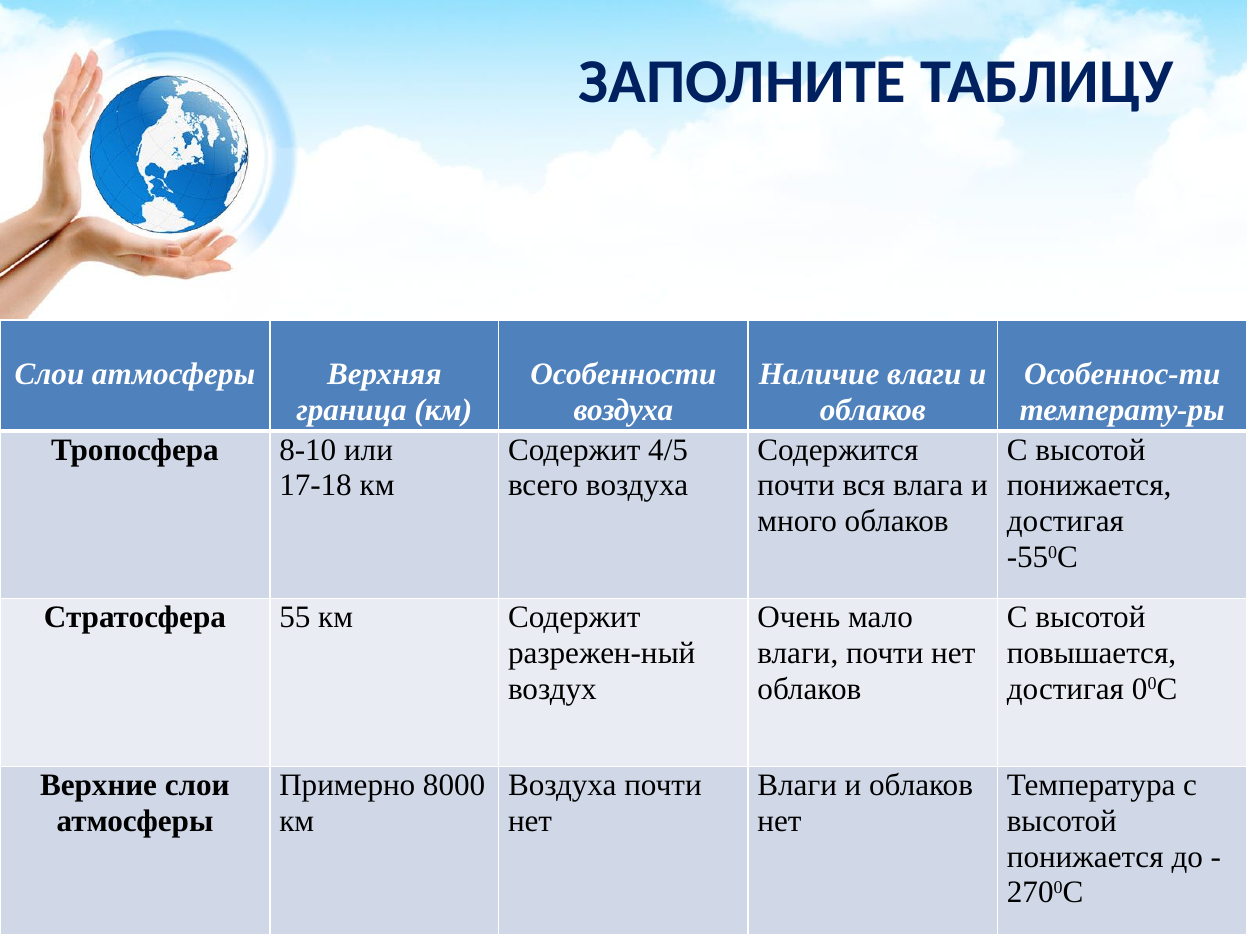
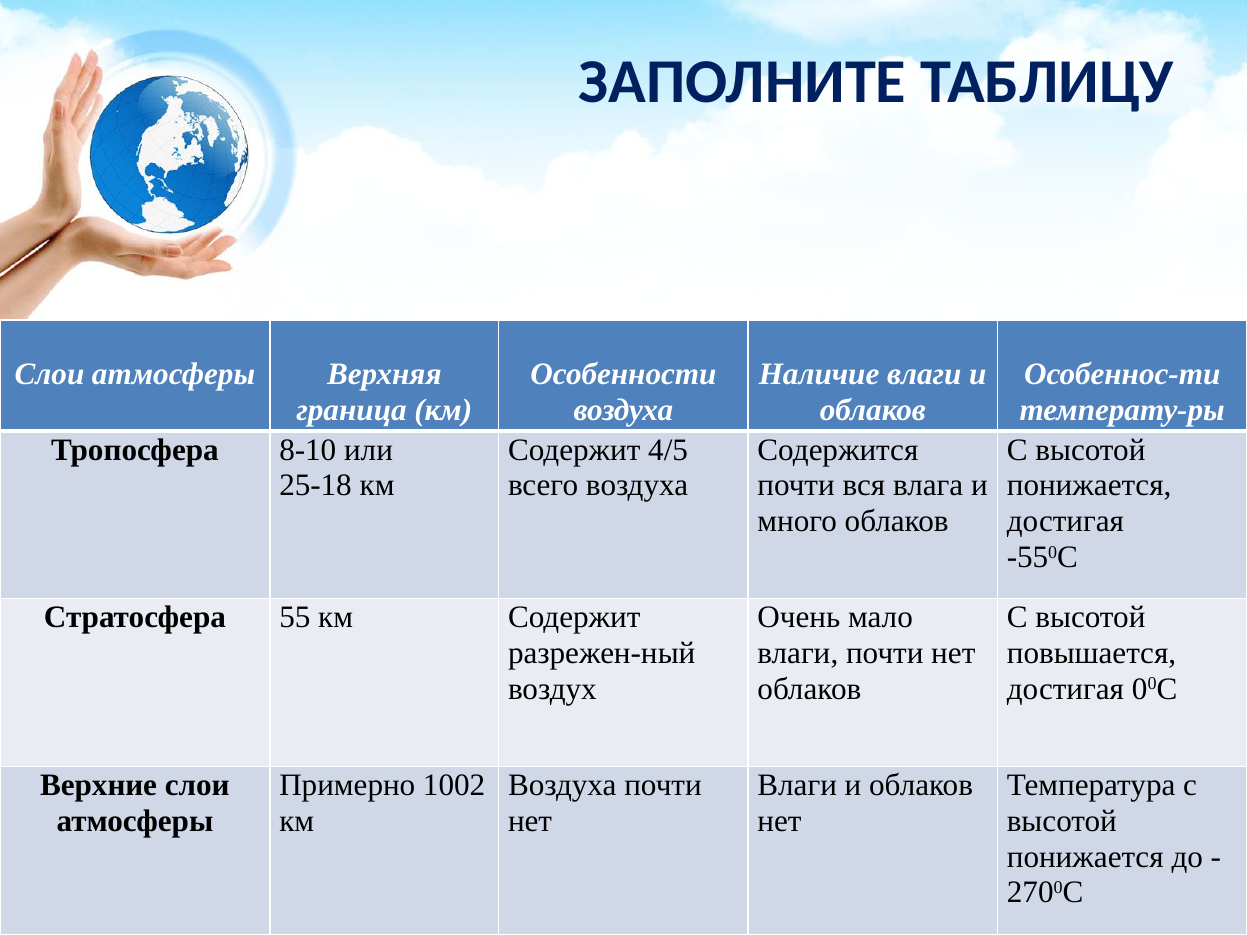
17-18: 17-18 -> 25-18
8000: 8000 -> 1002
